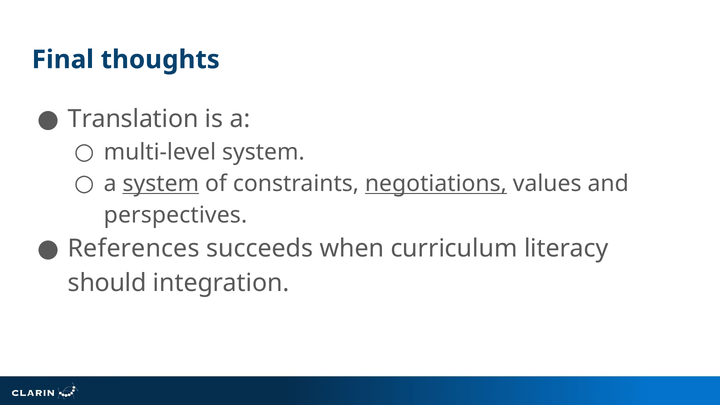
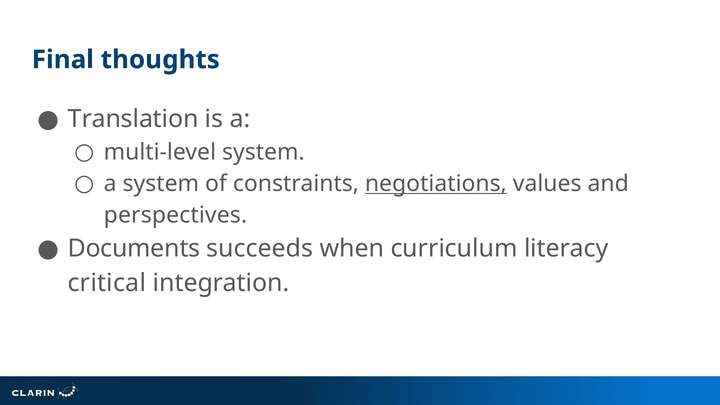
system at (161, 184) underline: present -> none
References: References -> Documents
should: should -> critical
